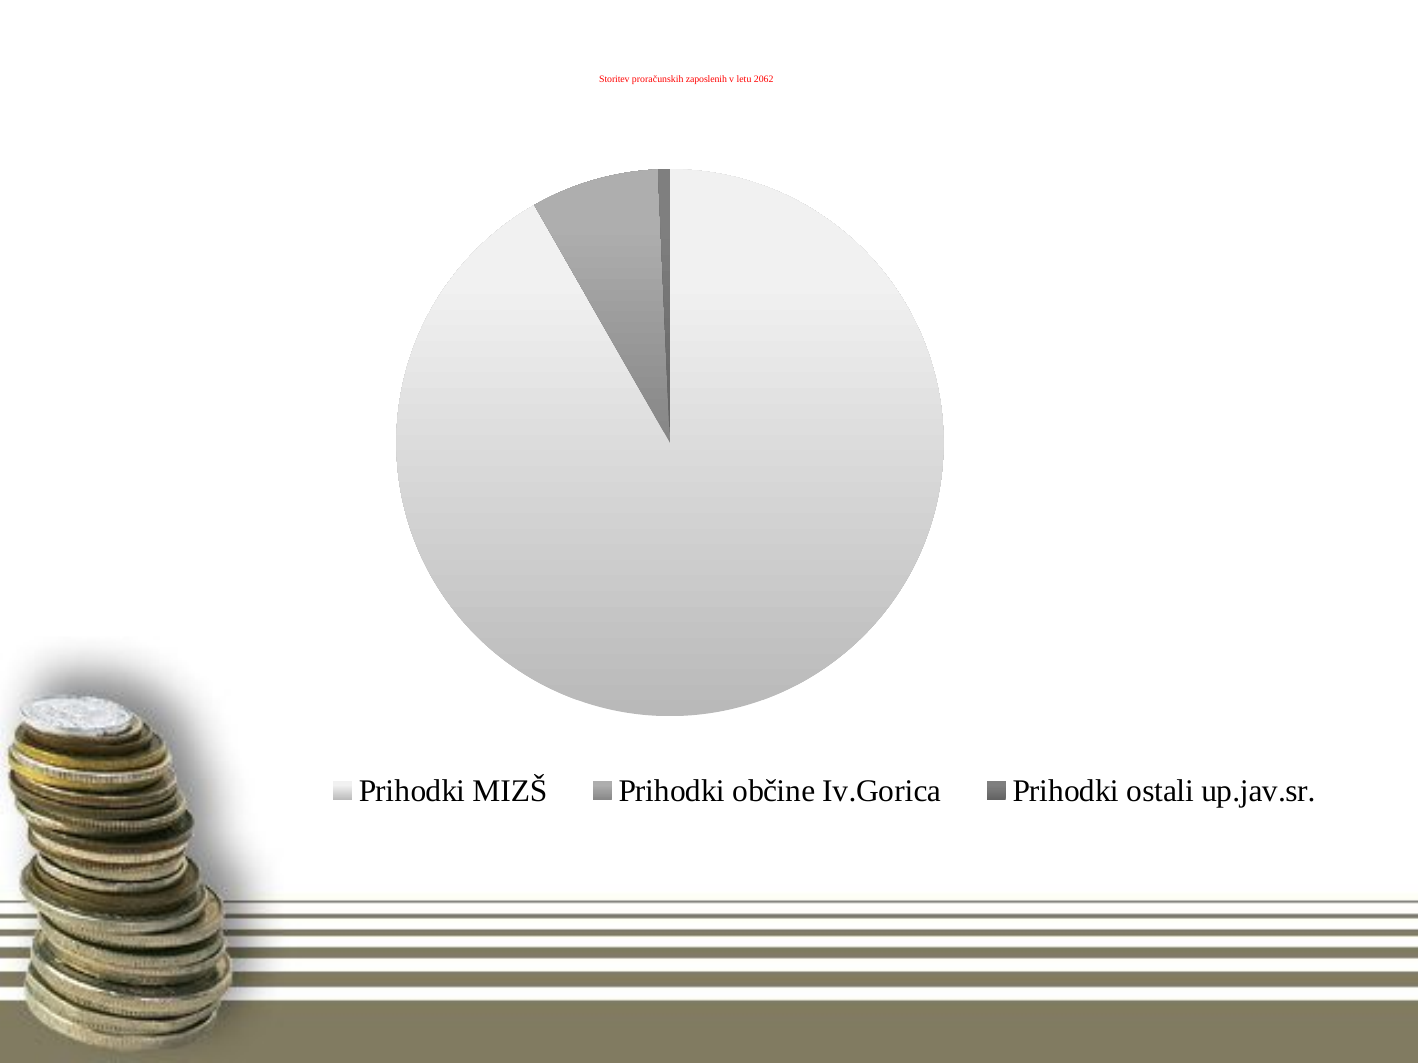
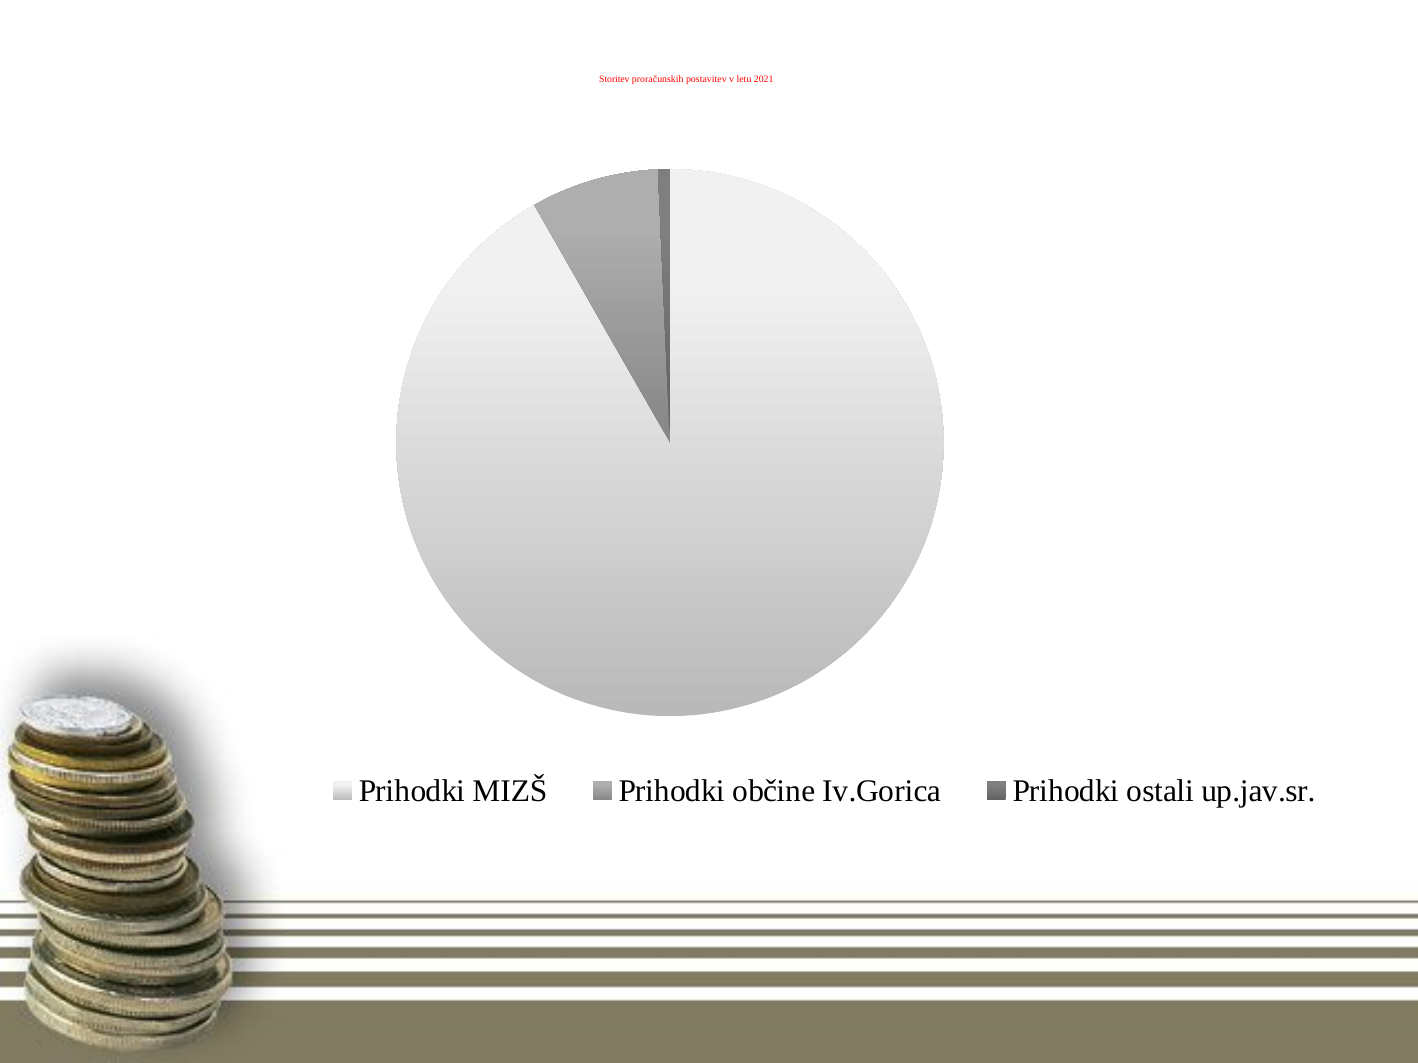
zaposlenih: zaposlenih -> postavitev
2062: 2062 -> 2021
